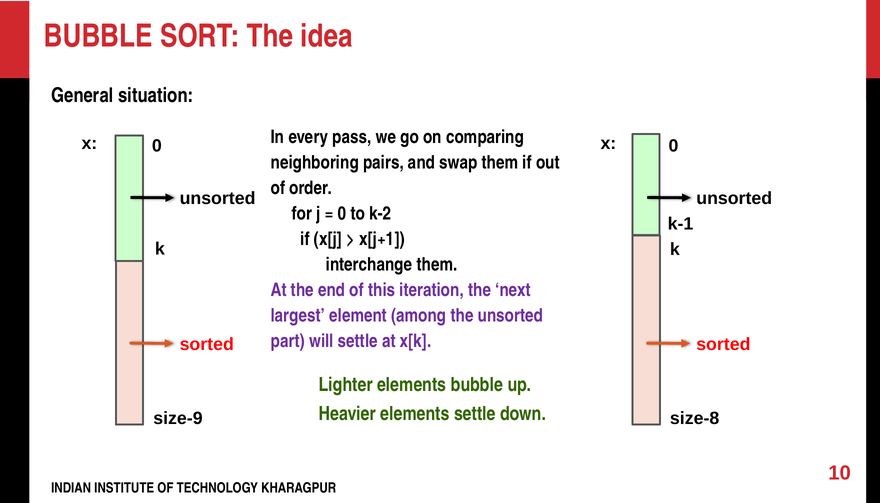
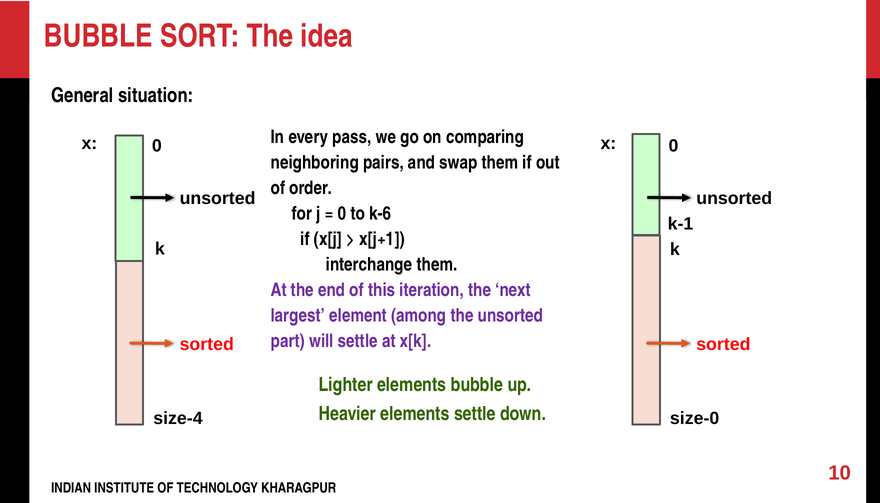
k-2: k-2 -> k-6
size-9: size-9 -> size-4
size-8: size-8 -> size-0
